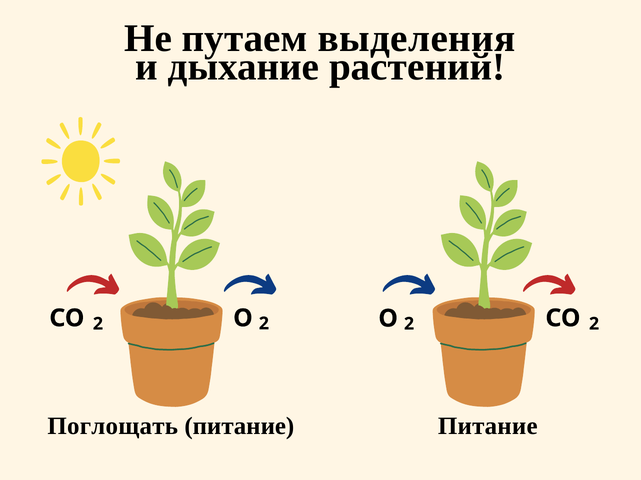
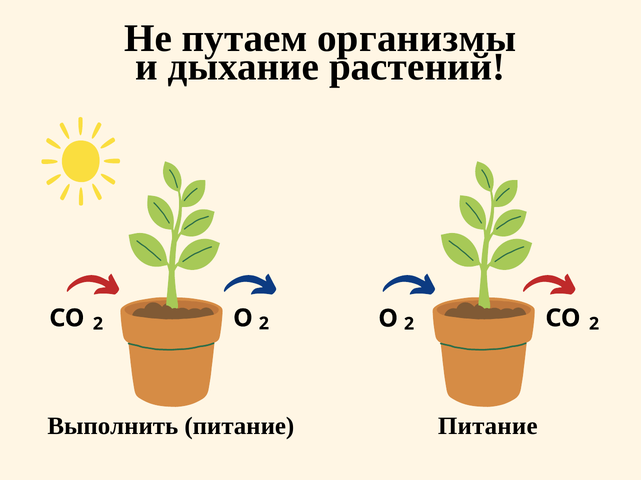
выделения: выделения -> организмы
Поглощать: Поглощать -> Выполнить
